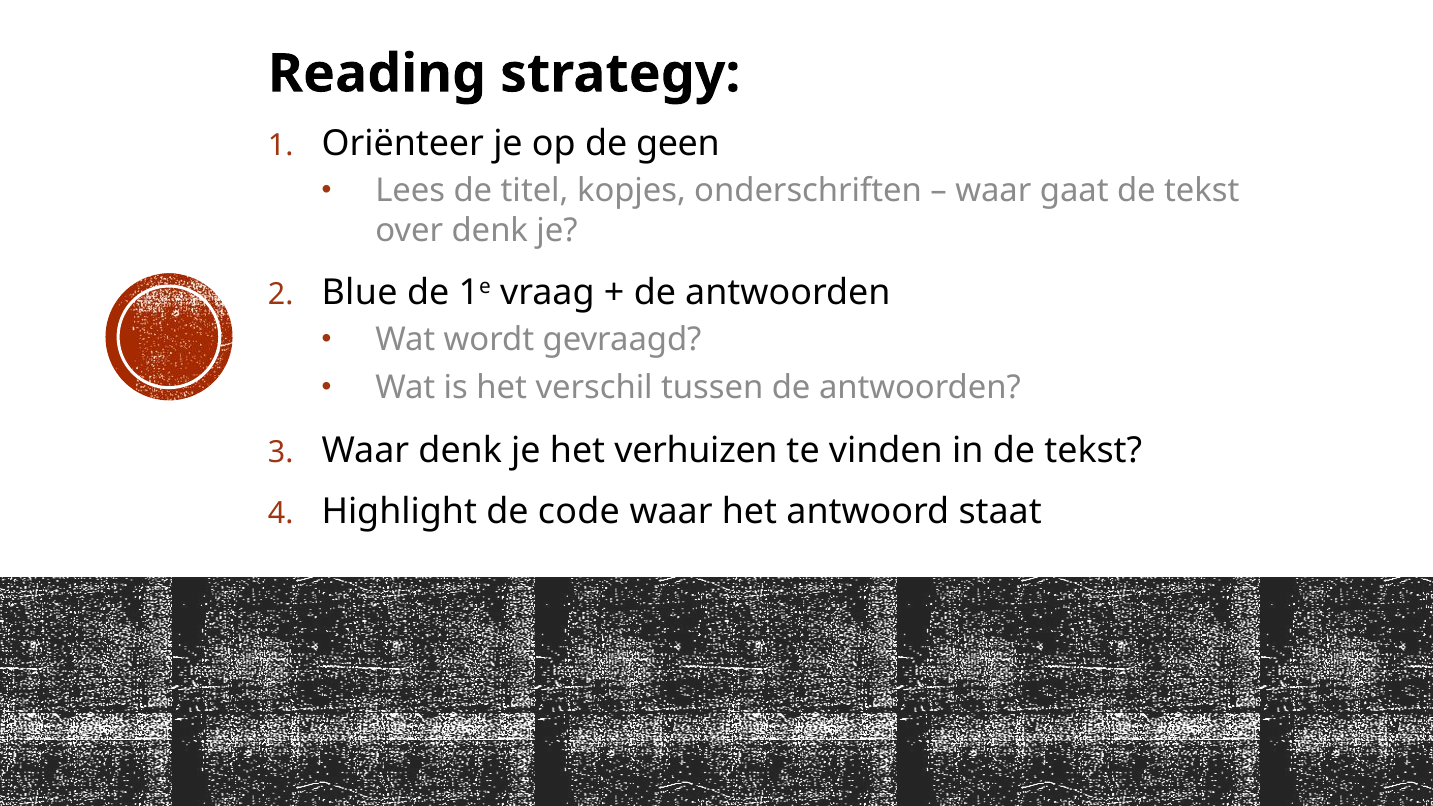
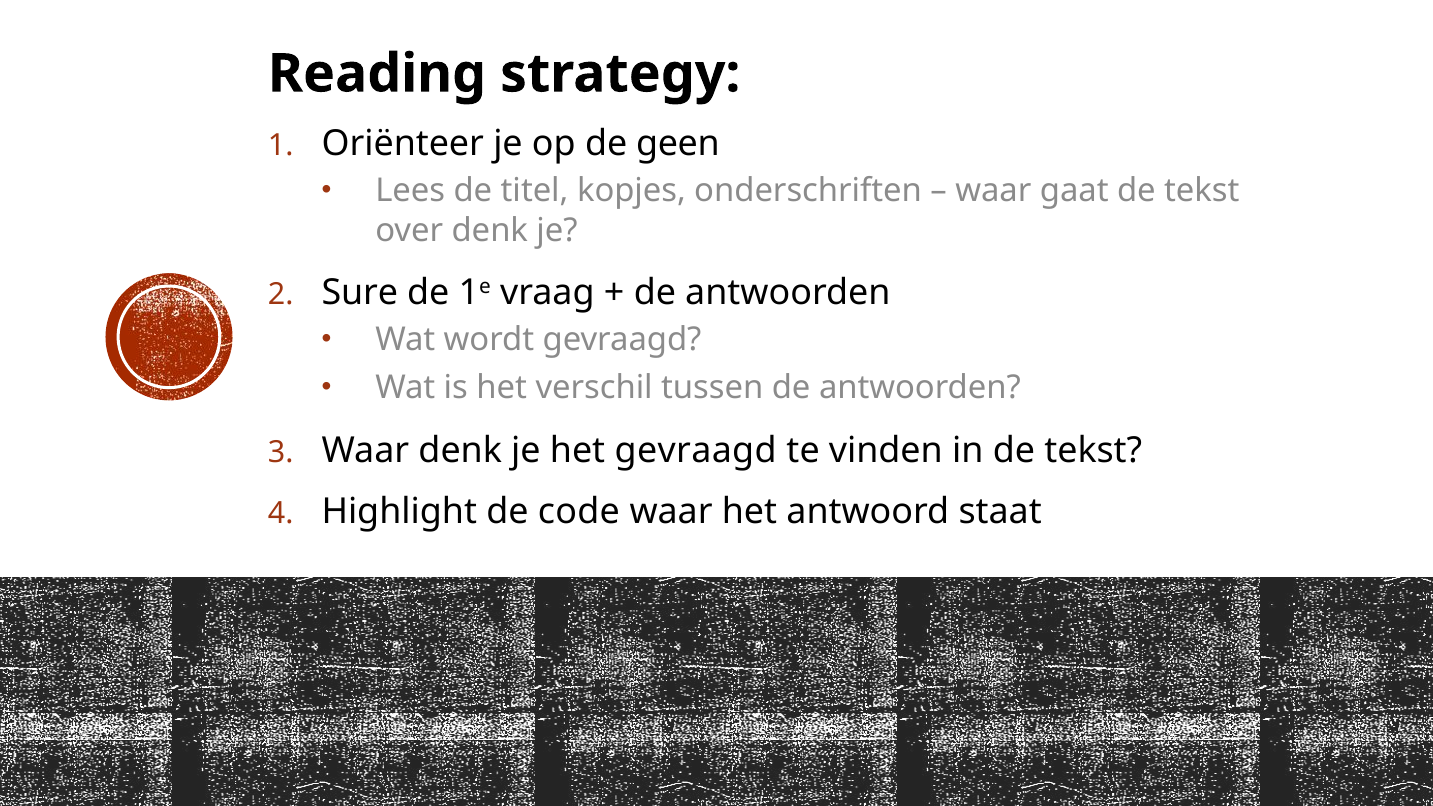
Blue: Blue -> Sure
het verhuizen: verhuizen -> gevraagd
